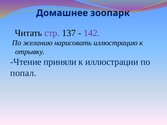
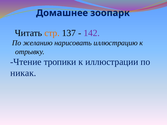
стр colour: purple -> orange
приняли: приняли -> тропики
попал: попал -> никак
